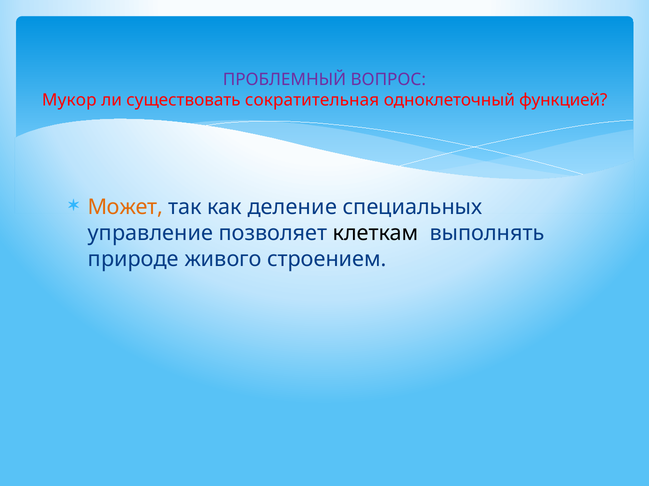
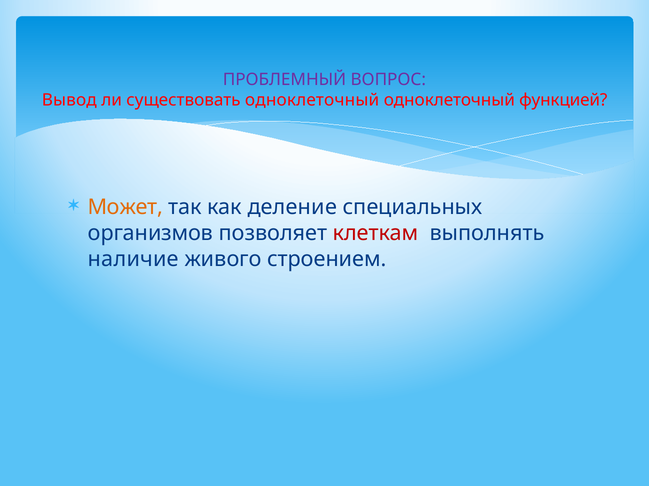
Мукор: Мукор -> Вывод
существовать сократительная: сократительная -> одноклеточный
управление: управление -> организмов
клеткам colour: black -> red
природе: природе -> наличие
